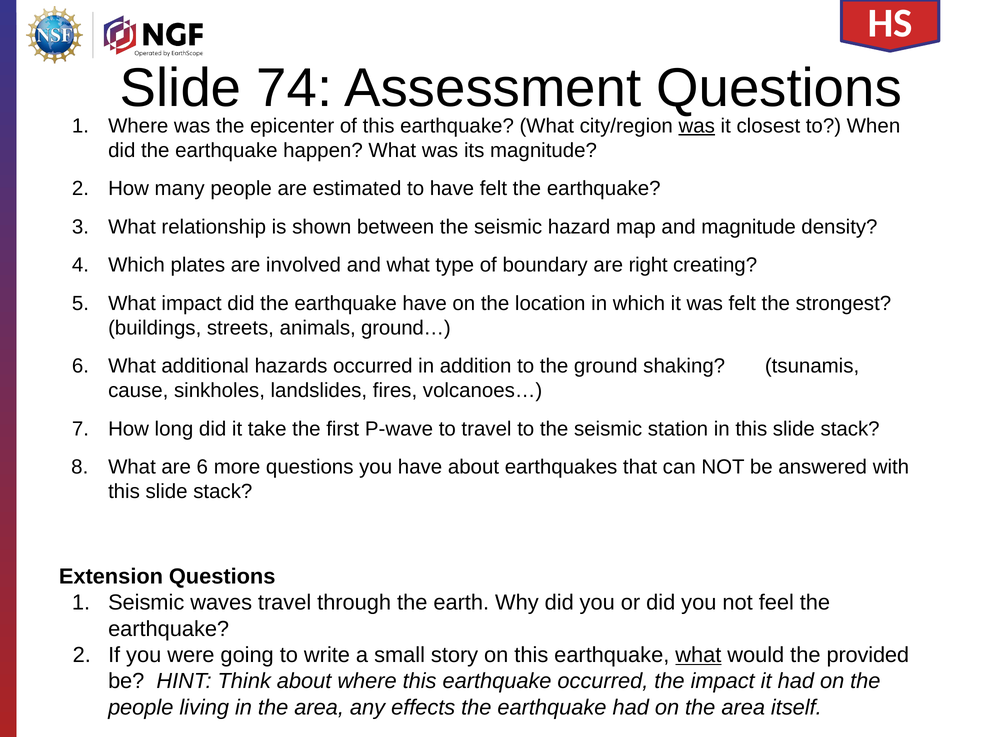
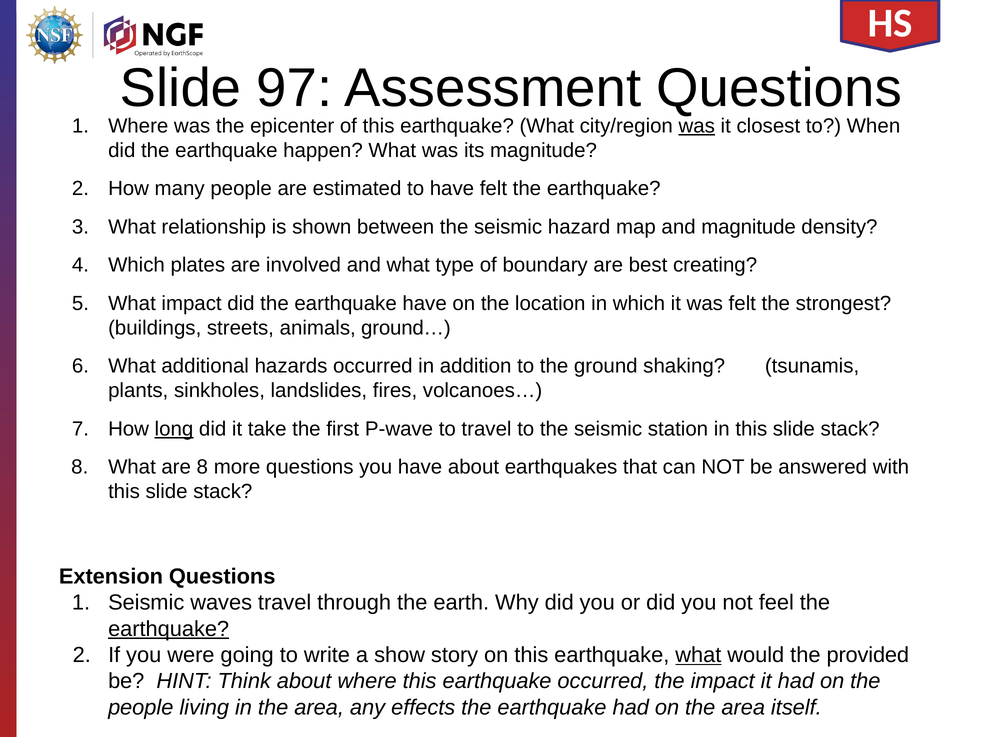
74: 74 -> 97
right: right -> best
cause: cause -> plants
long underline: none -> present
are 6: 6 -> 8
earthquake at (169, 629) underline: none -> present
small: small -> show
